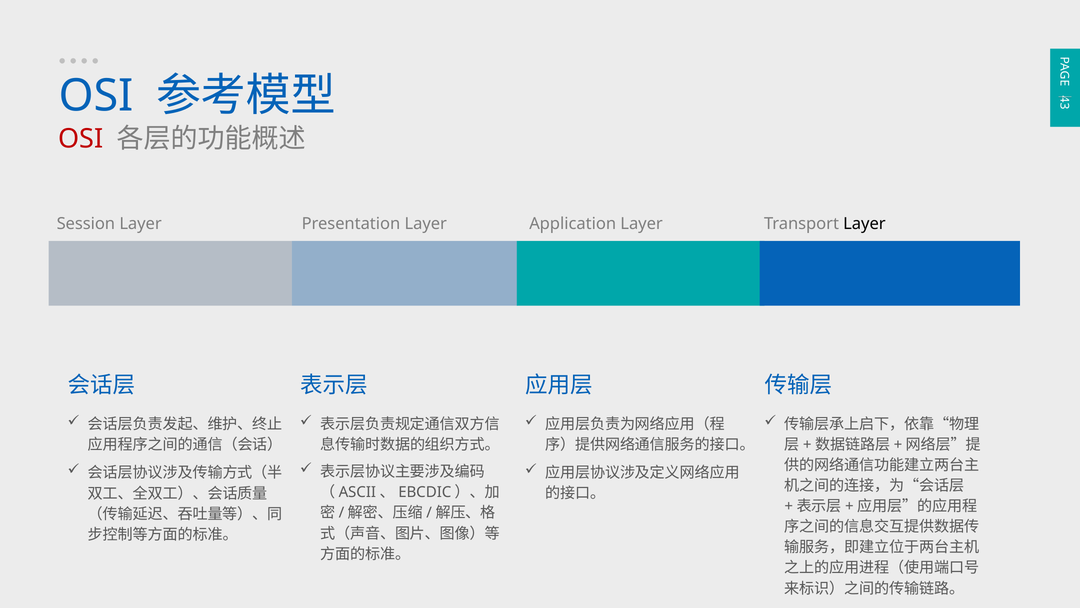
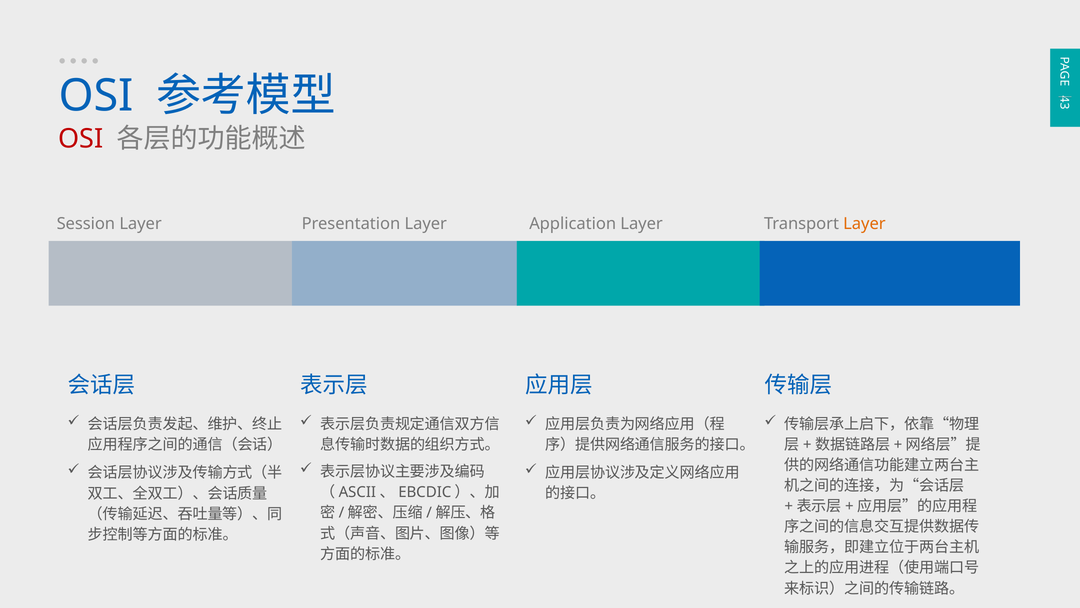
Layer at (864, 223) colour: black -> orange
